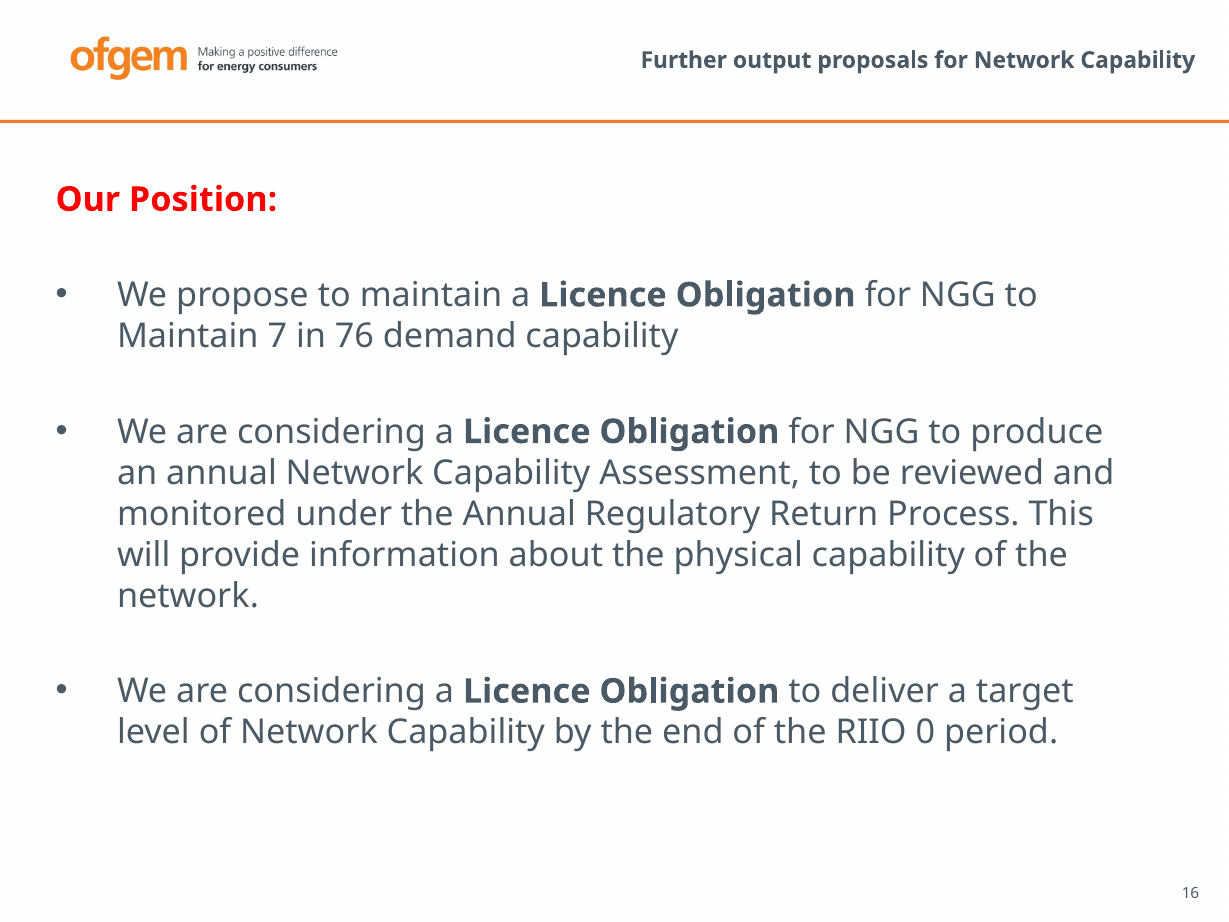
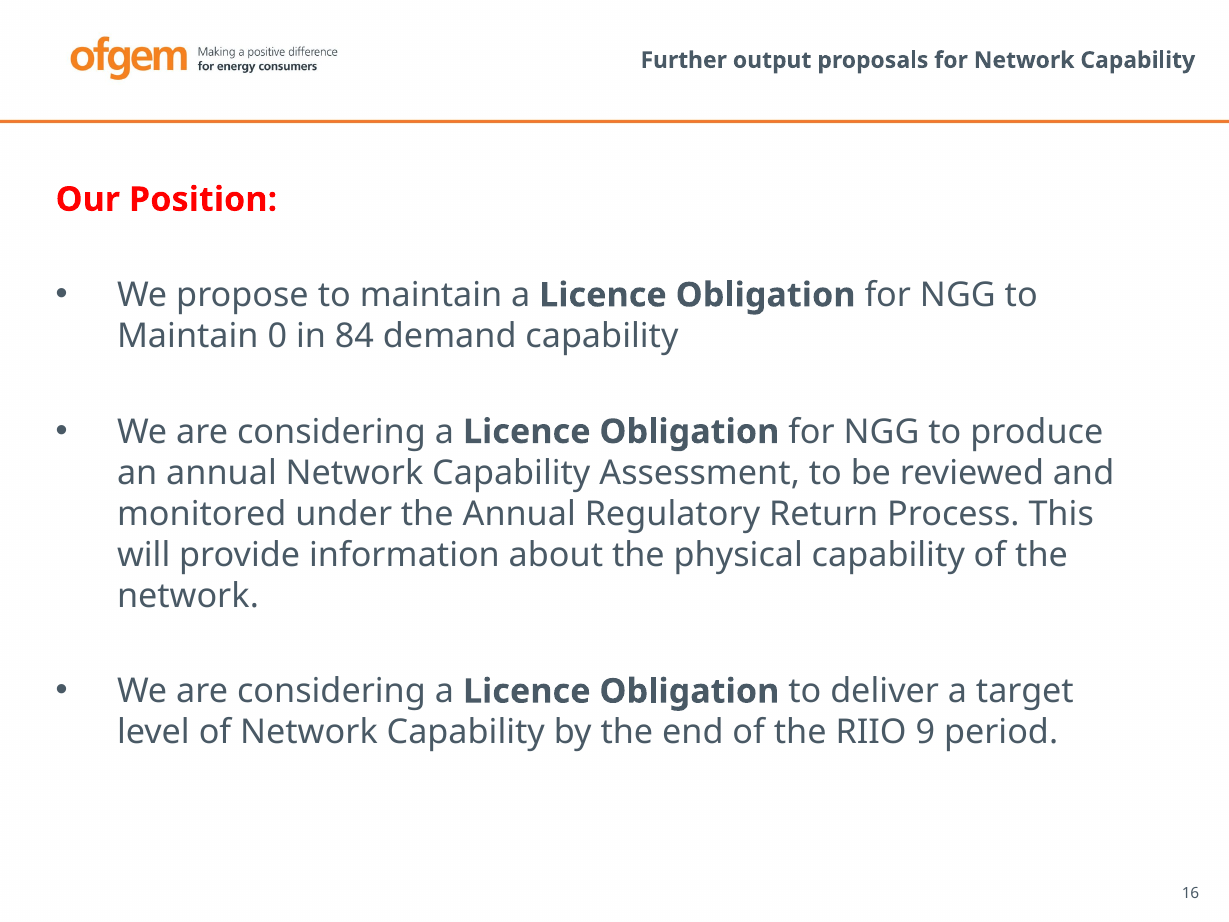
7: 7 -> 0
76: 76 -> 84
0: 0 -> 9
